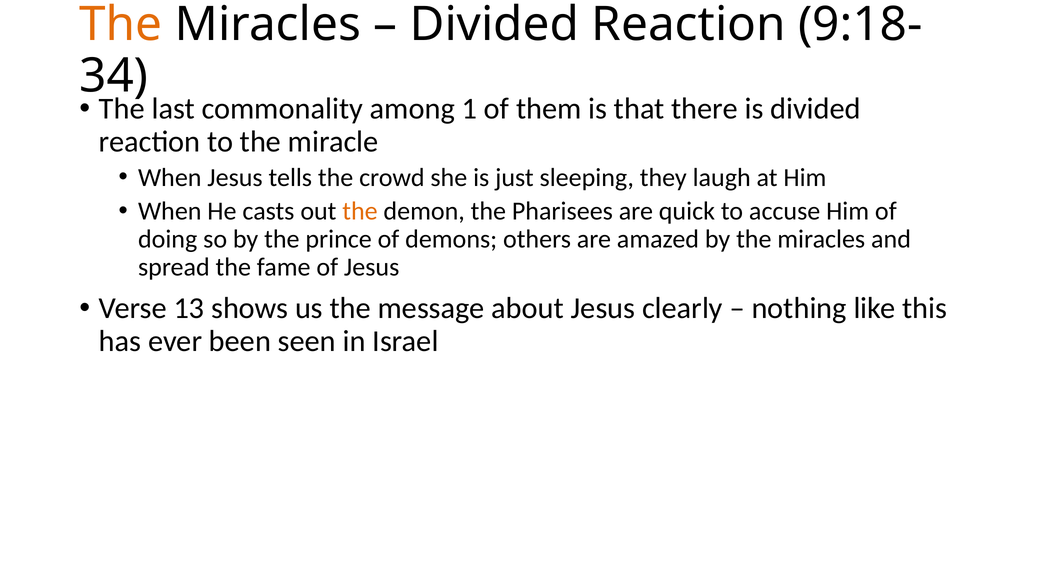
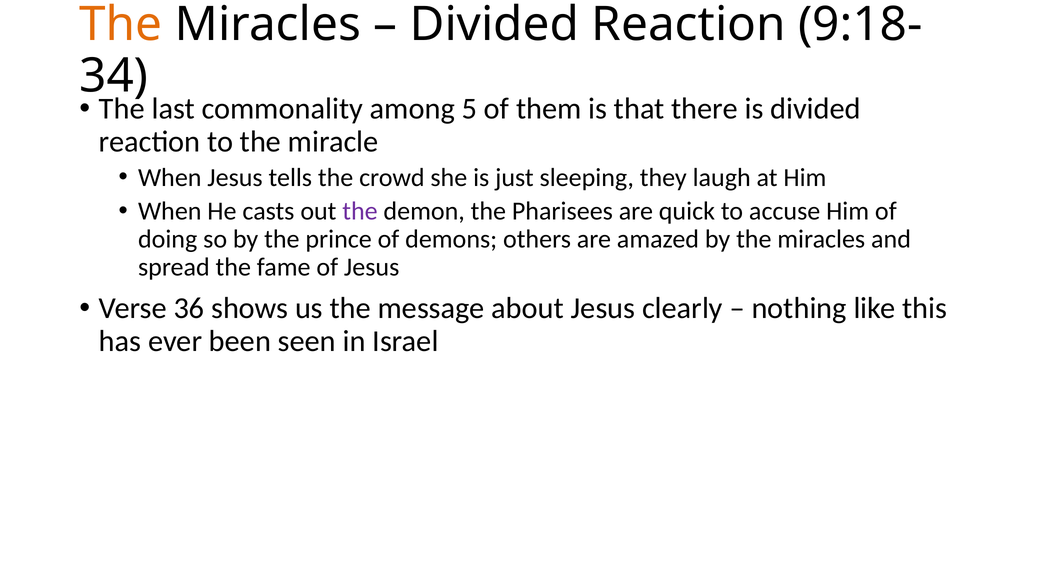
1: 1 -> 5
the at (360, 211) colour: orange -> purple
13: 13 -> 36
